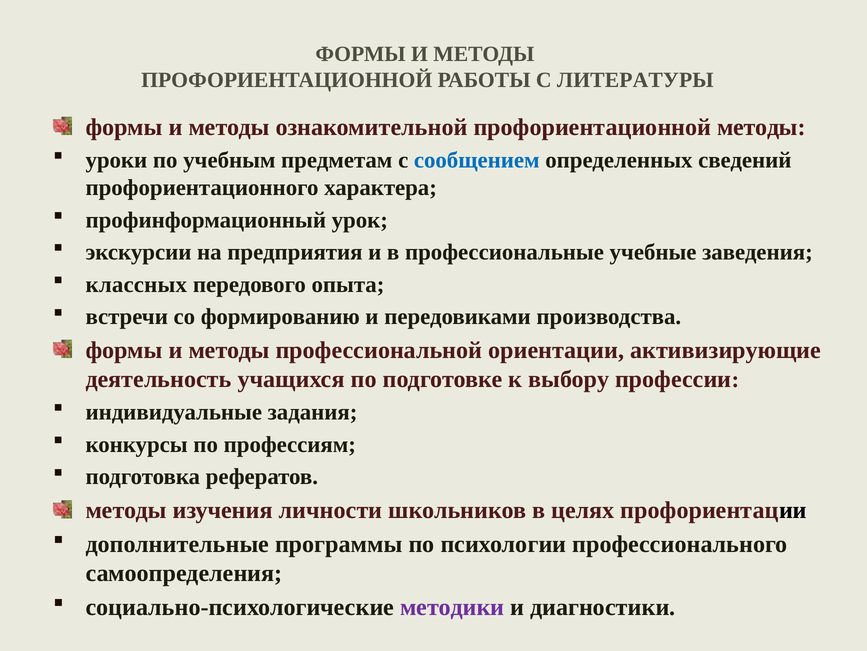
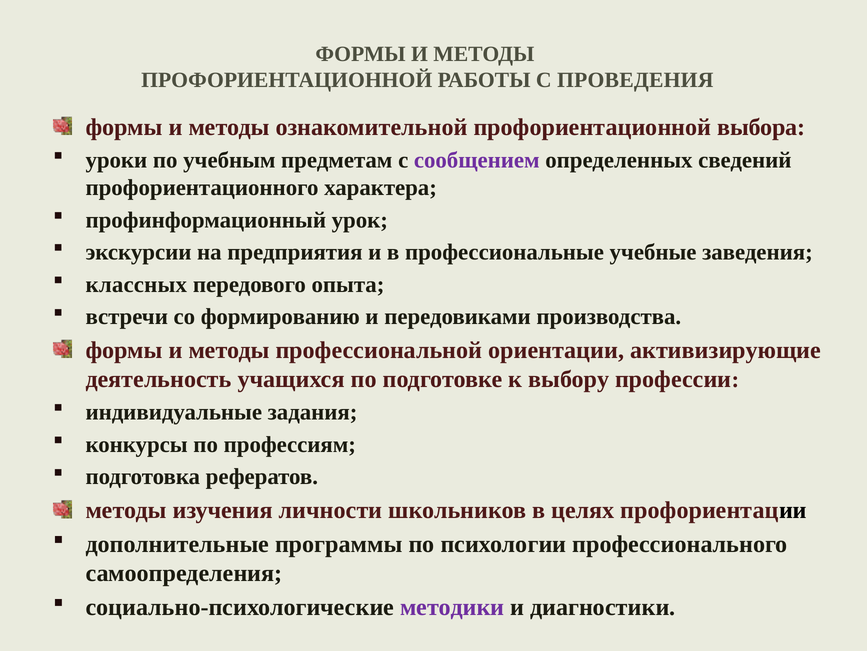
ЛИТЕРАТУРЫ: ЛИТЕРАТУРЫ -> ПРОВЕДЕНИЯ
профориентационной методы: методы -> выбора
сообщением colour: blue -> purple
